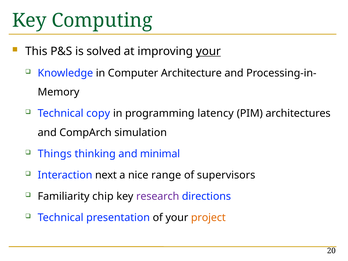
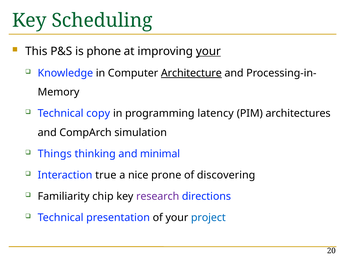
Computing: Computing -> Scheduling
solved: solved -> phone
Architecture underline: none -> present
next: next -> true
range: range -> prone
supervisors: supervisors -> discovering
project colour: orange -> blue
